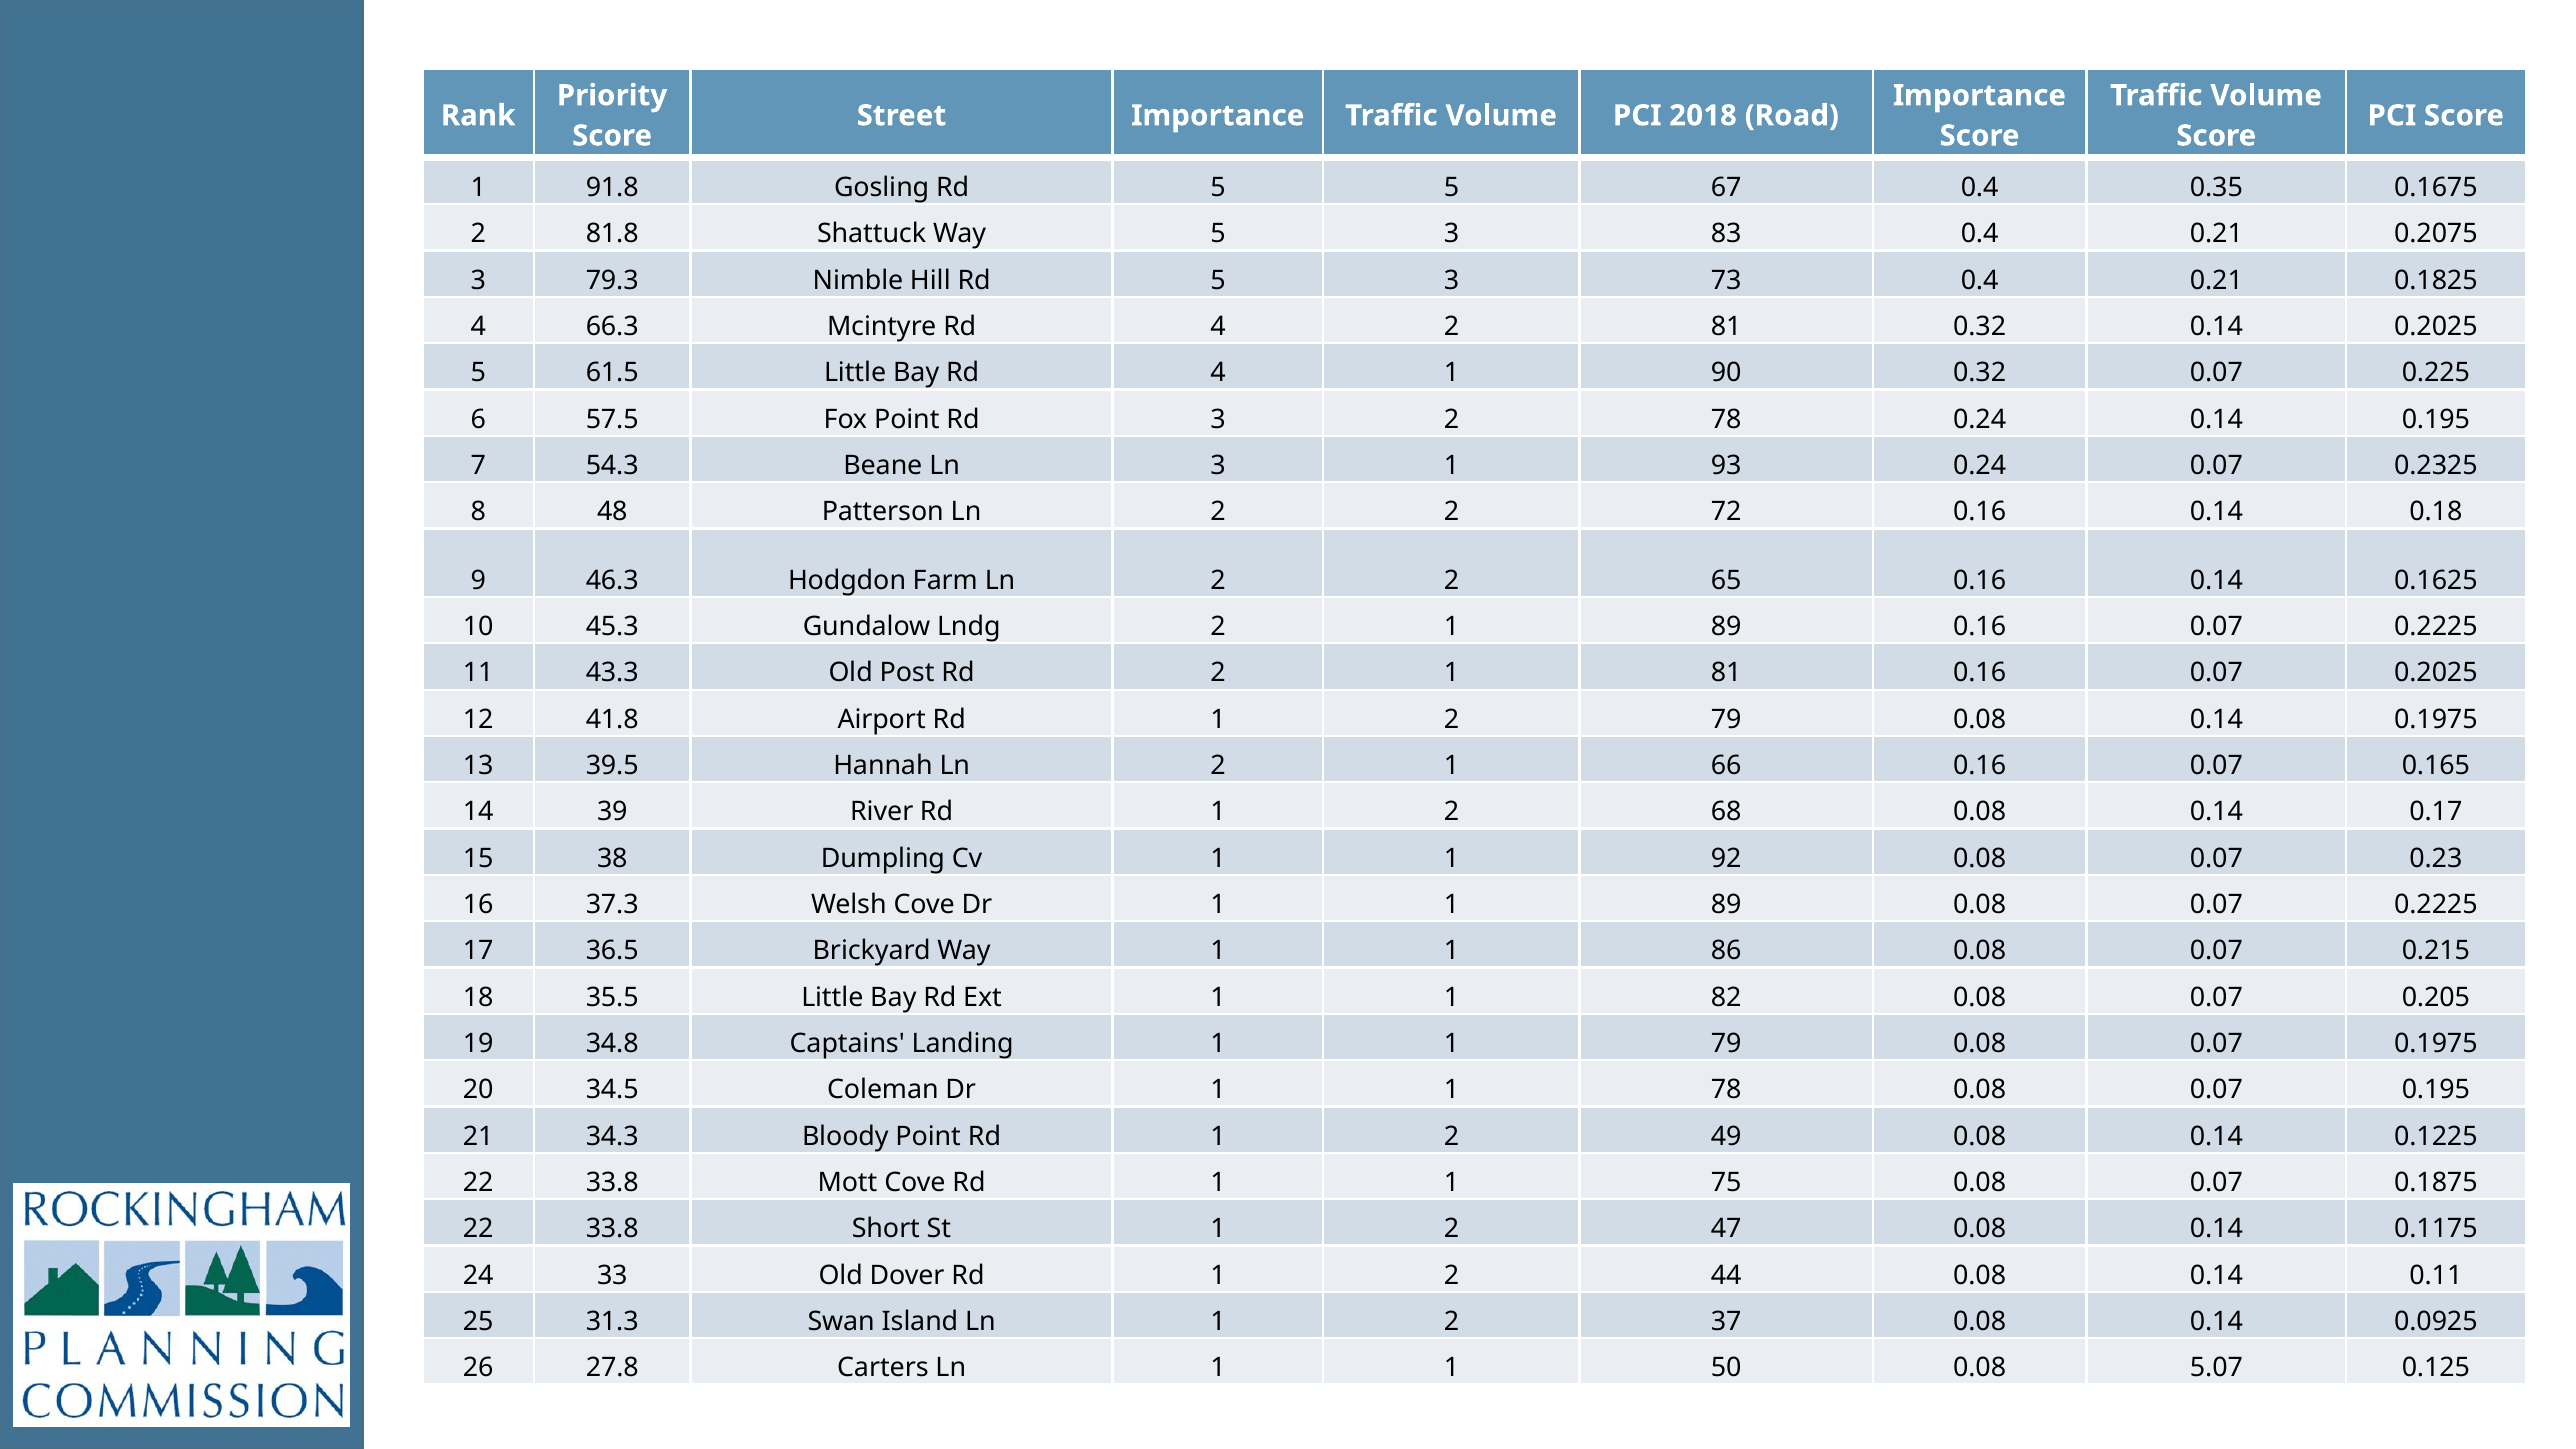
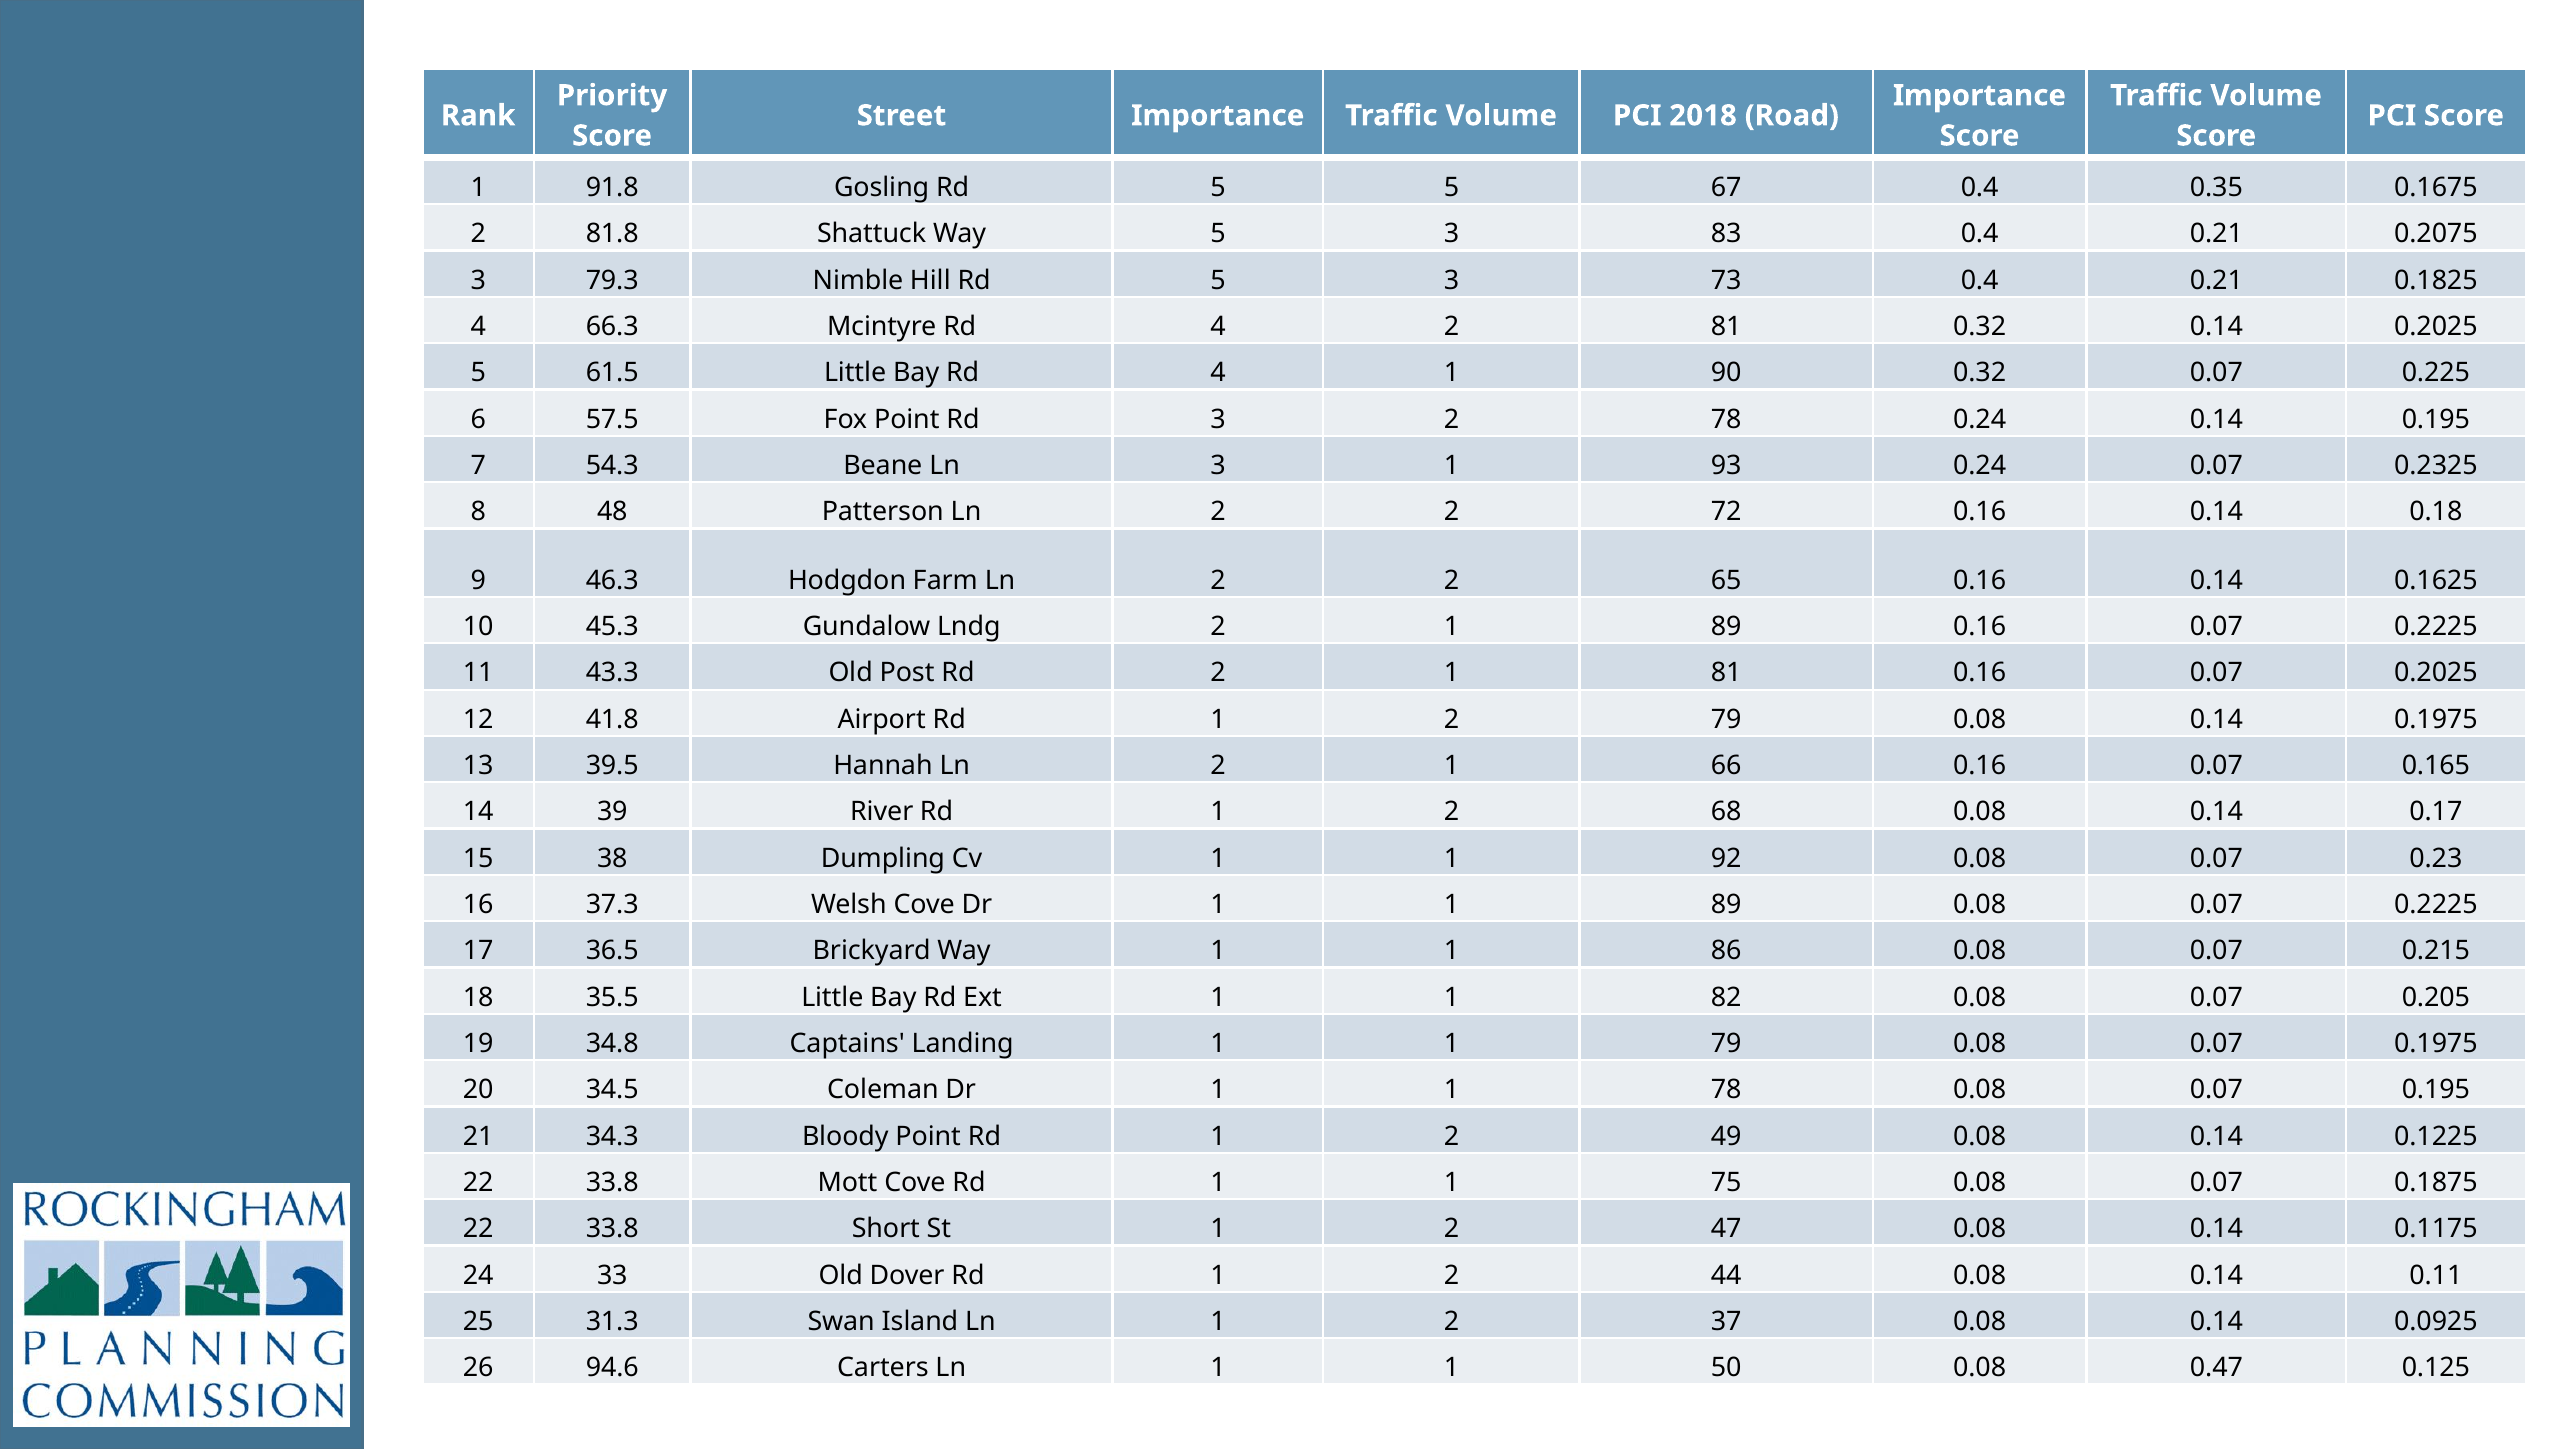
27.8: 27.8 -> 94.6
5.07: 5.07 -> 0.47
